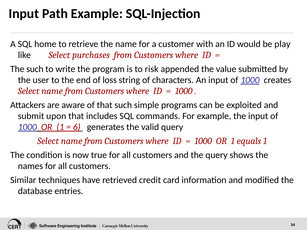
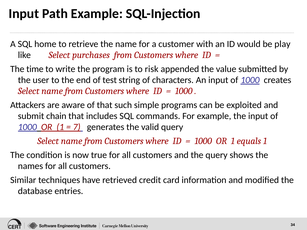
The such: such -> time
loss: loss -> test
upon: upon -> chain
6: 6 -> 7
